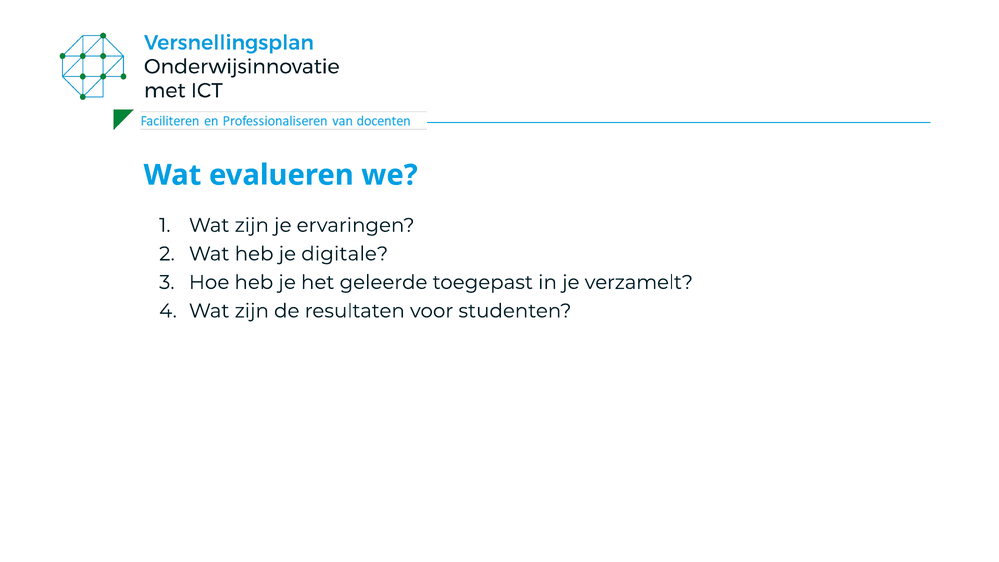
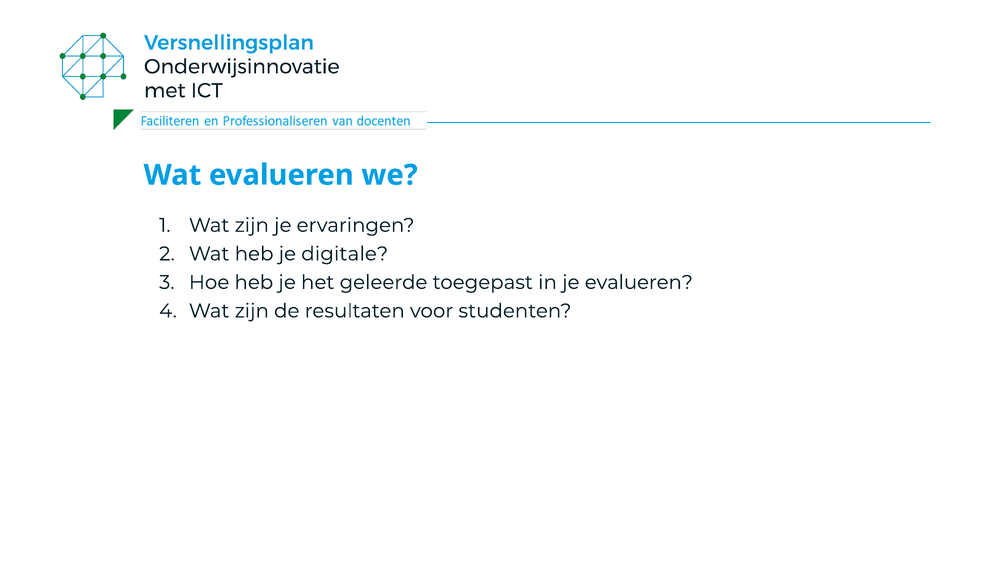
je verzamelt: verzamelt -> evalueren
